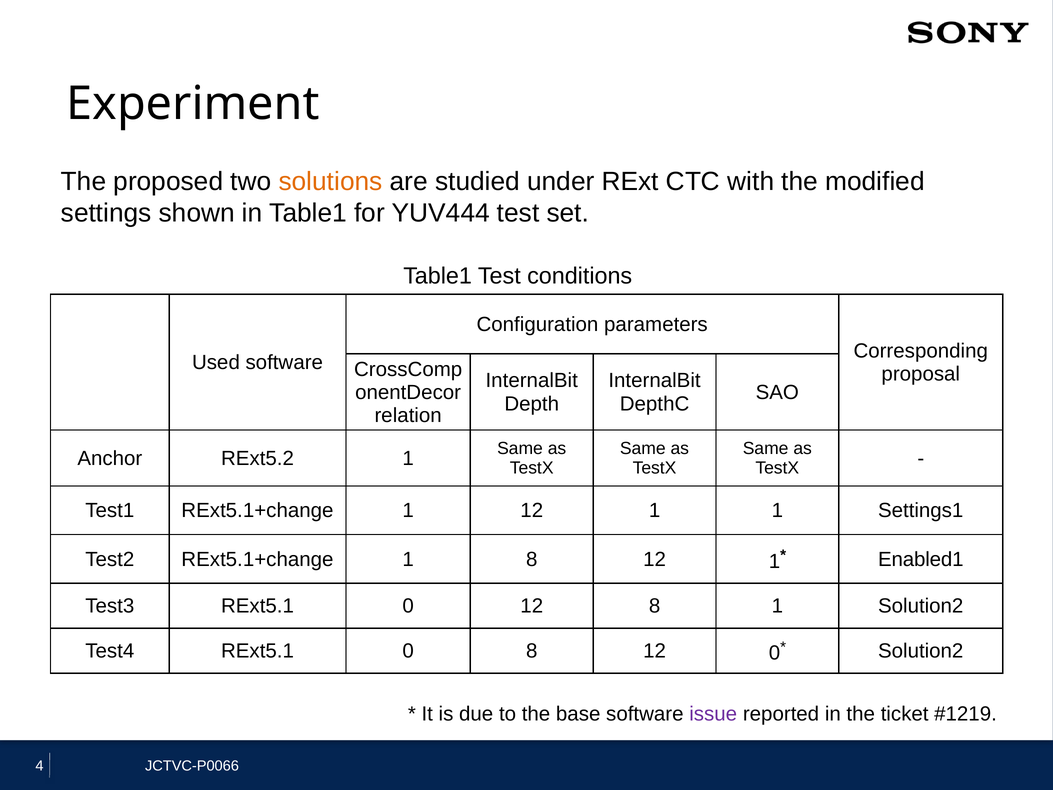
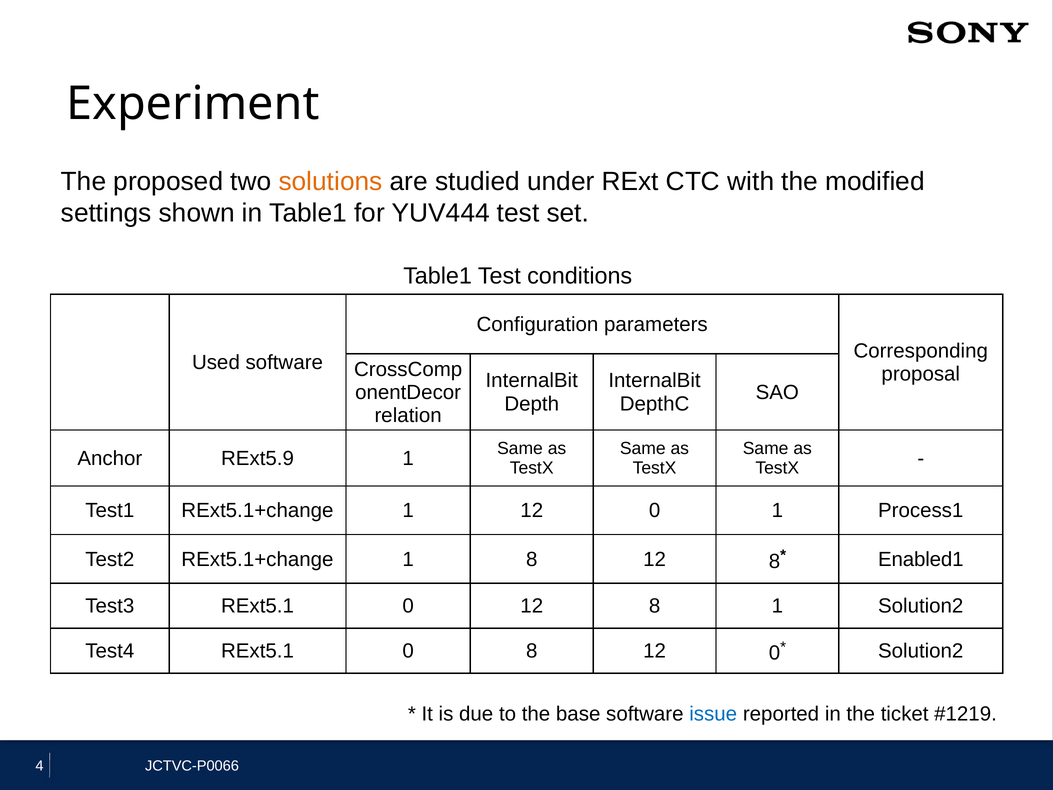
RExt5.2: RExt5.2 -> RExt5.9
1 12 1: 1 -> 0
Settings1: Settings1 -> Process1
8 12 1: 1 -> 8
issue colour: purple -> blue
